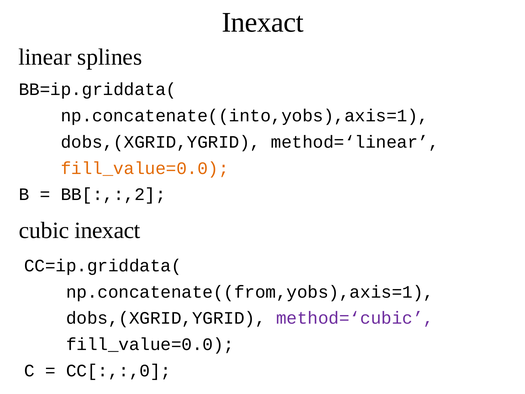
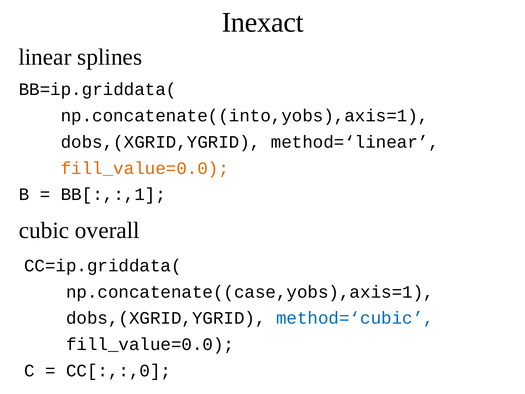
BB[:,:,2: BB[:,:,2 -> BB[:,:,1
cubic inexact: inexact -> overall
np.concatenate((from,yobs),axis=1: np.concatenate((from,yobs),axis=1 -> np.concatenate((case,yobs),axis=1
method=‘cubic colour: purple -> blue
